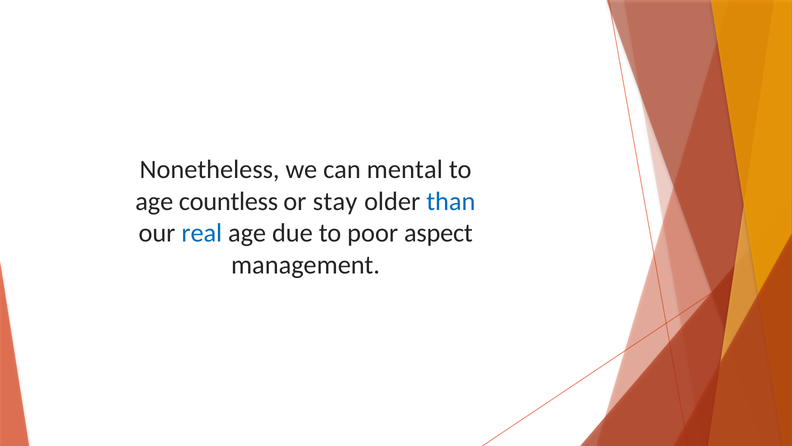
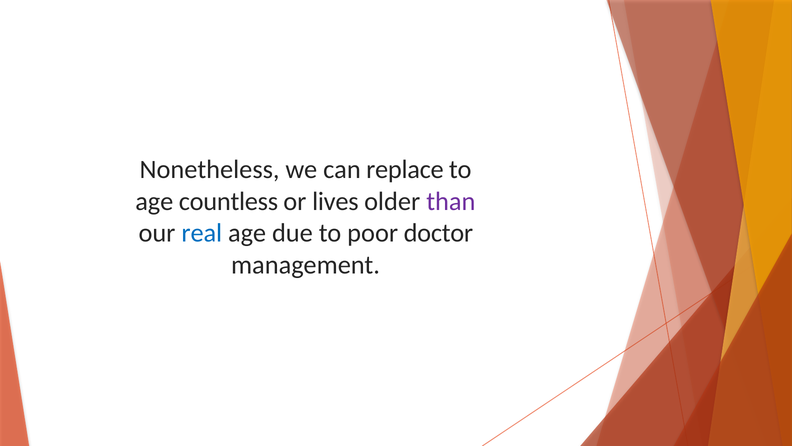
mental: mental -> replace
stay: stay -> lives
than colour: blue -> purple
aspect: aspect -> doctor
